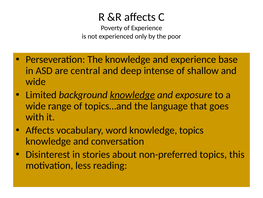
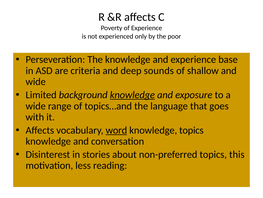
central: central -> criteria
intense: intense -> sounds
word underline: none -> present
